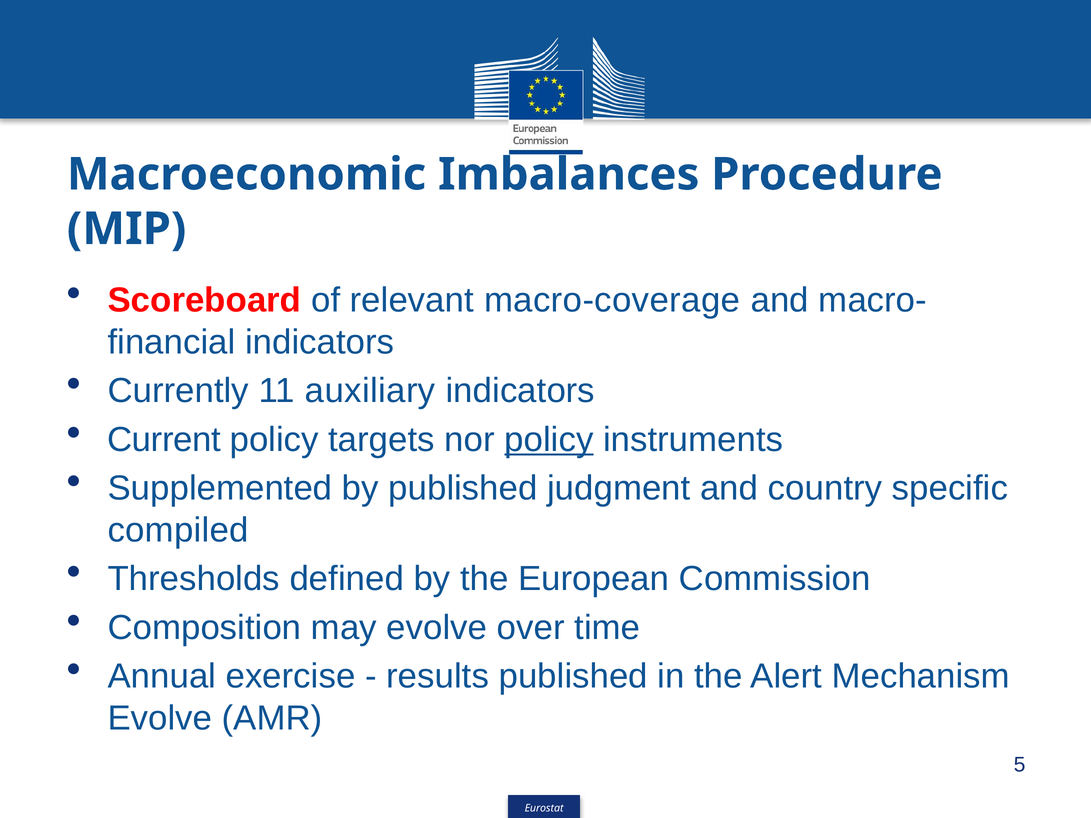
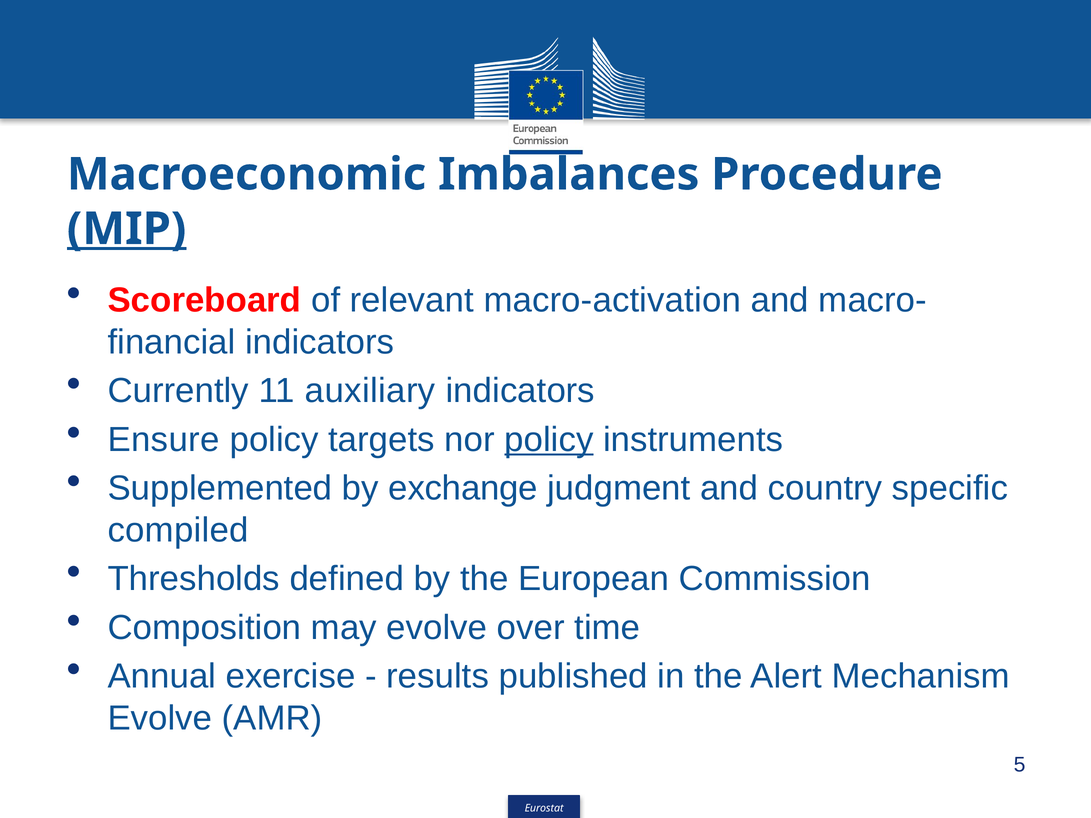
MIP underline: none -> present
macro-coverage: macro-coverage -> macro-activation
Current: Current -> Ensure
by published: published -> exchange
